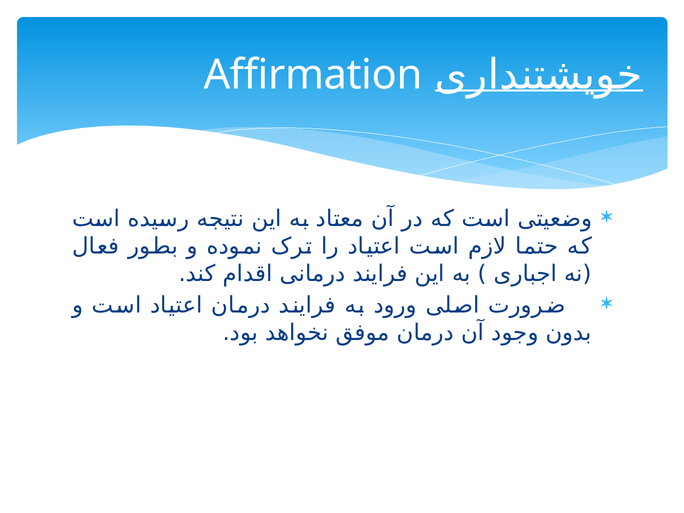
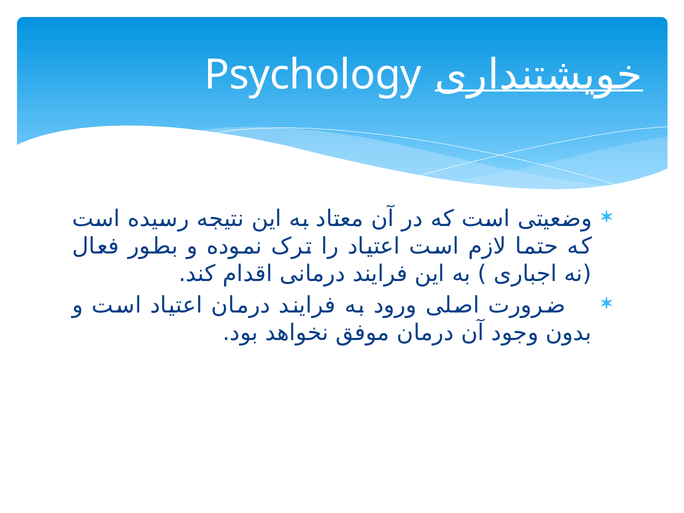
Affirmation: Affirmation -> Psychology
